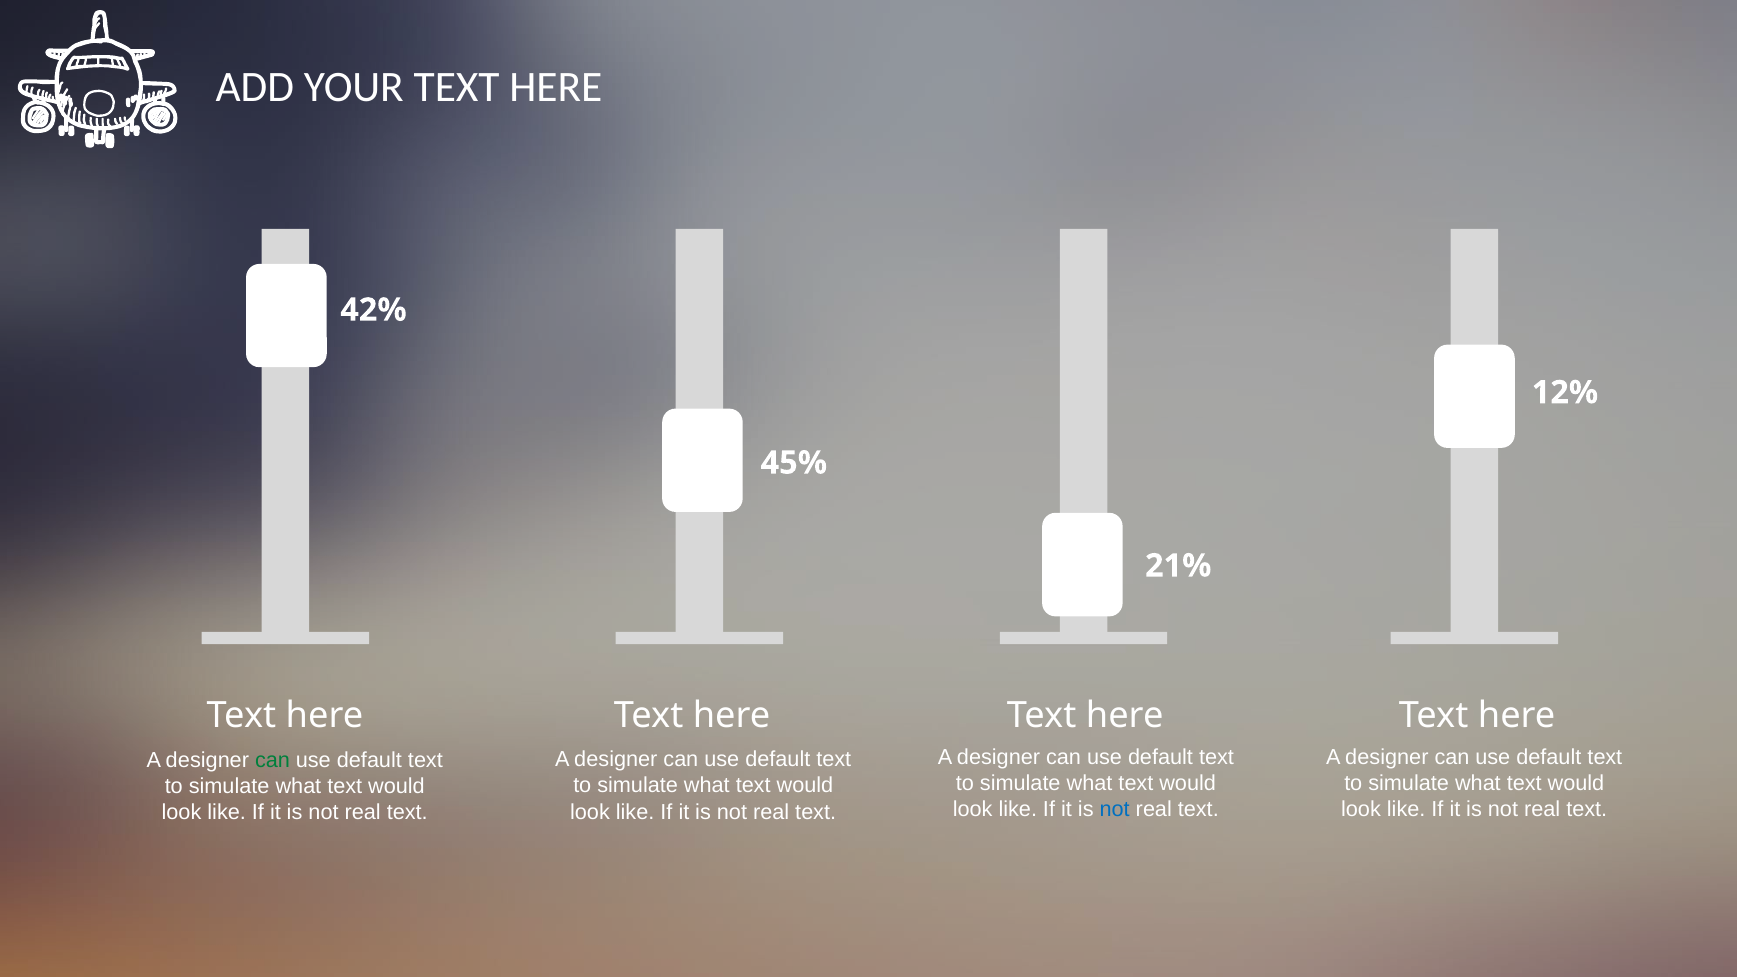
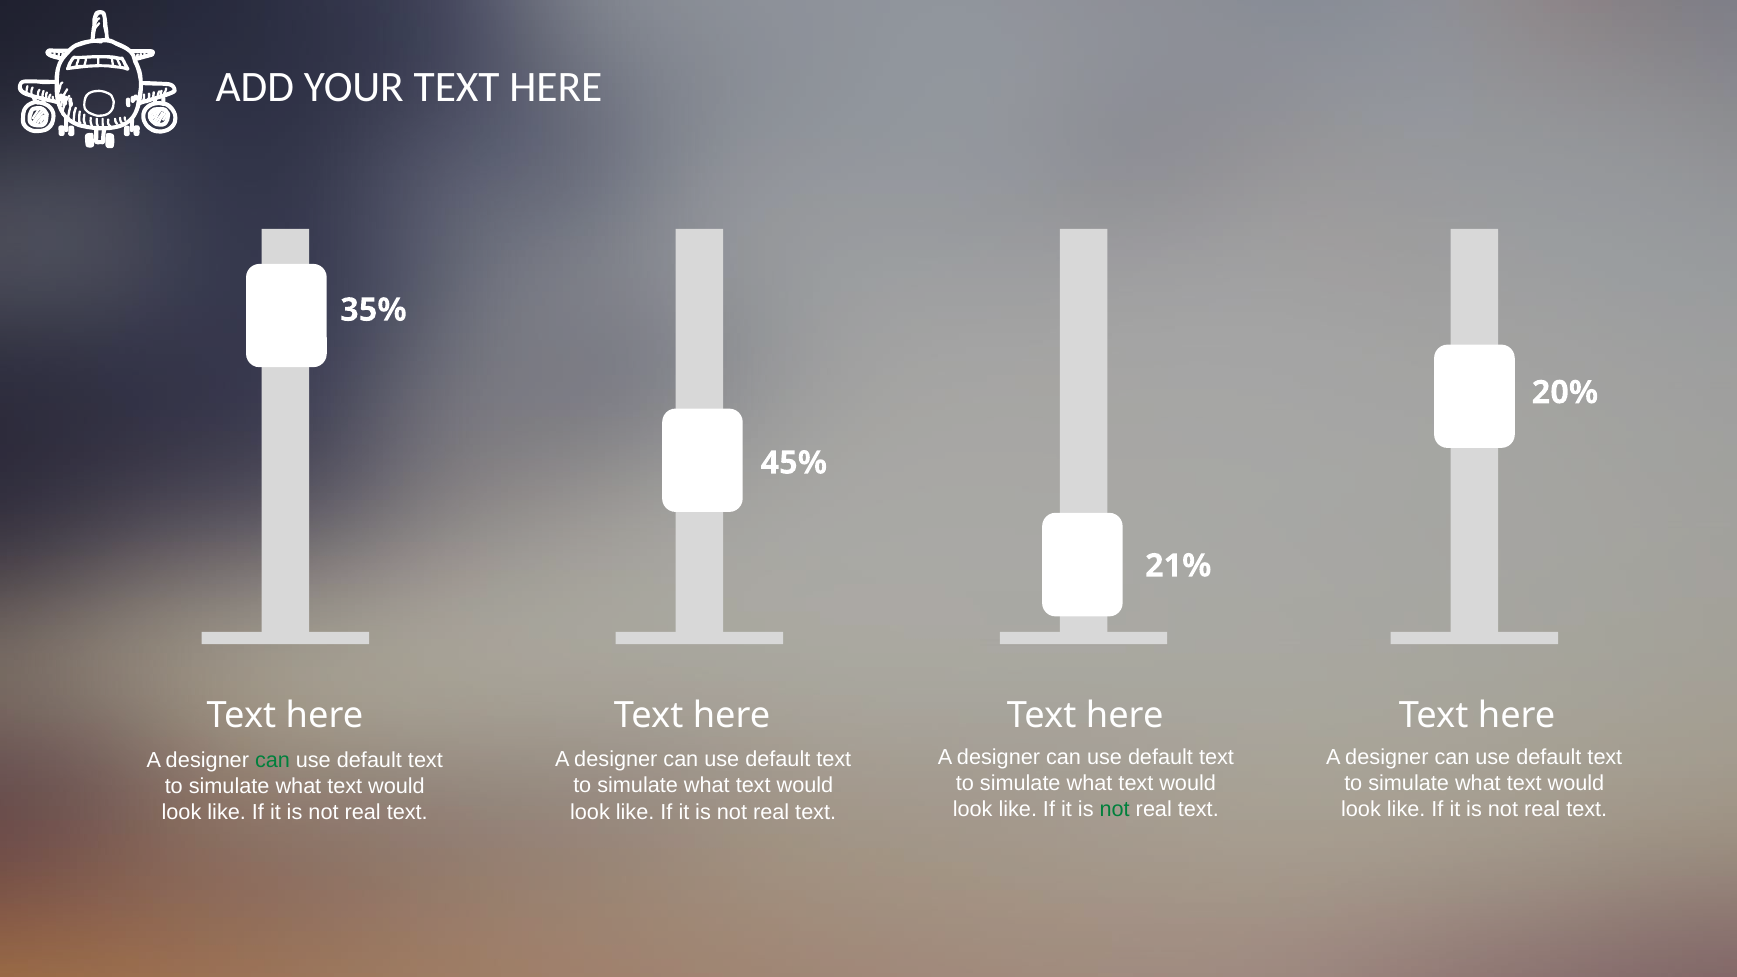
42%: 42% -> 35%
12%: 12% -> 20%
not at (1115, 810) colour: blue -> green
